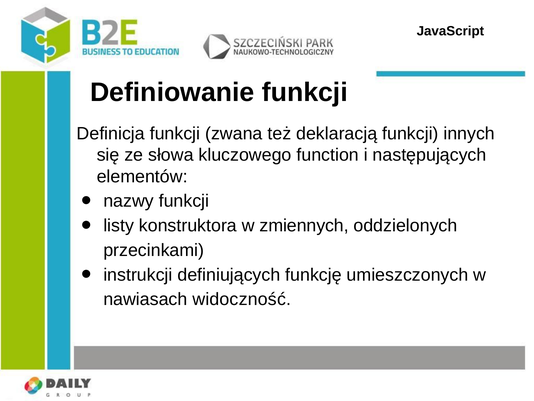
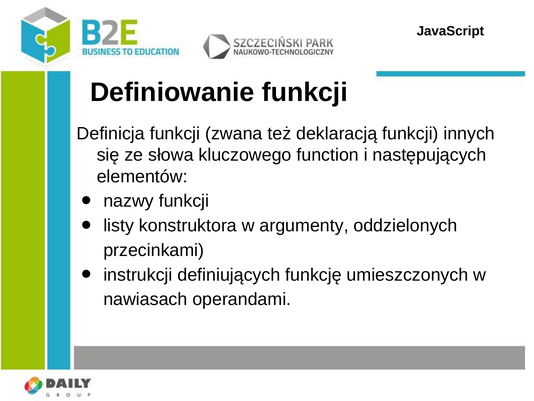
zmiennych: zmiennych -> argumenty
widoczność: widoczność -> operandami
